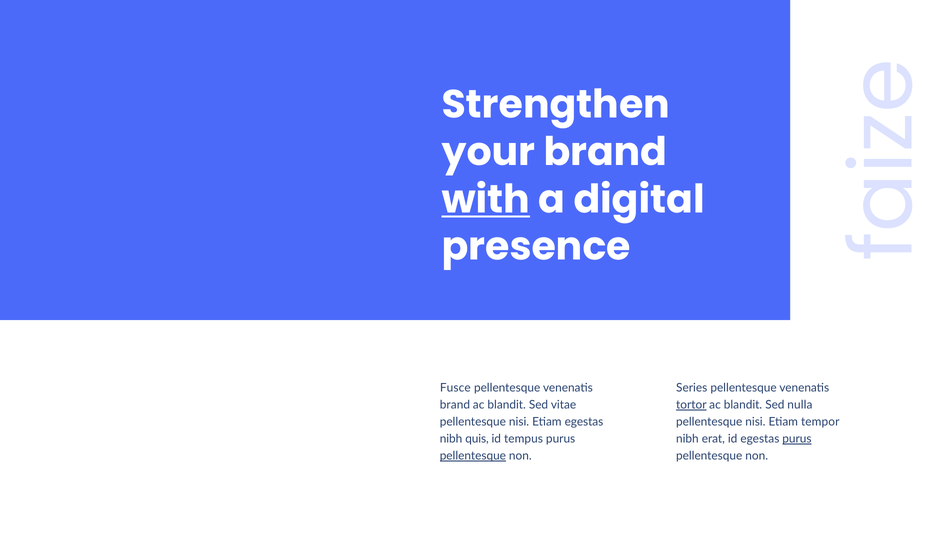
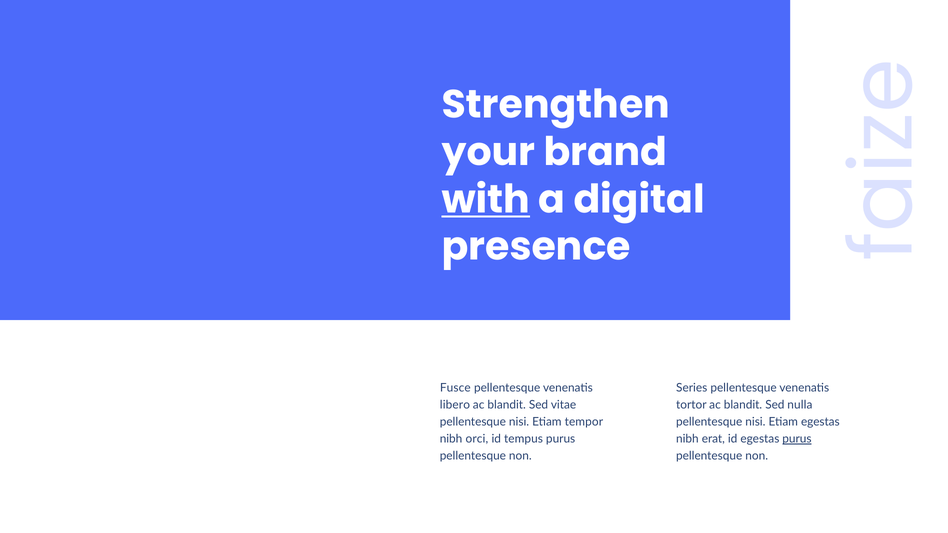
brand at (455, 405): brand -> libero
tortor underline: present -> none
Etiam egestas: egestas -> tempor
Etiam tempor: tempor -> egestas
quis: quis -> orci
pellentesque at (473, 456) underline: present -> none
